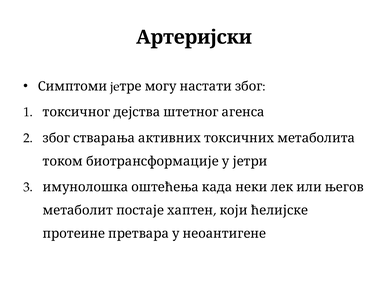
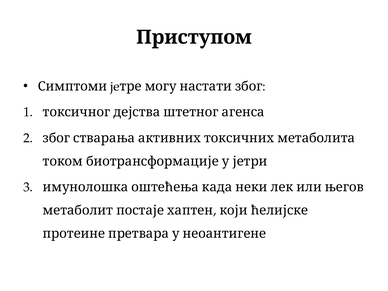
Артеријски: Артеријски -> Приступом
